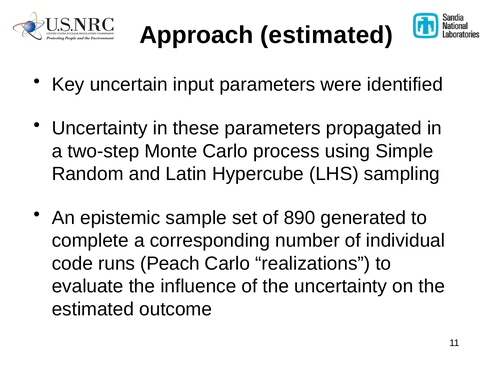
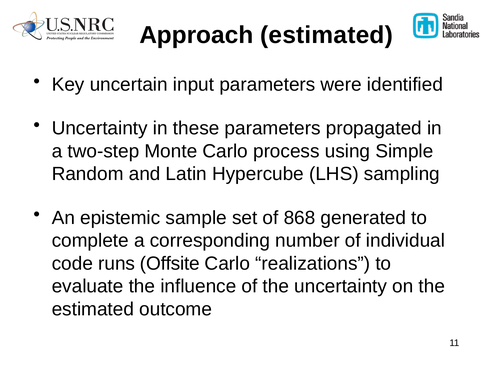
890: 890 -> 868
Peach: Peach -> Offsite
